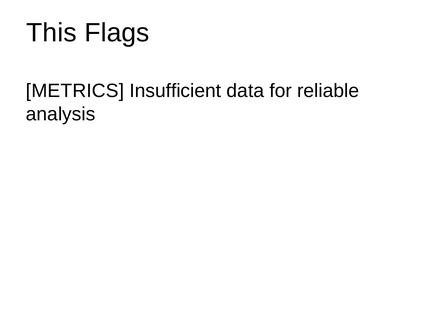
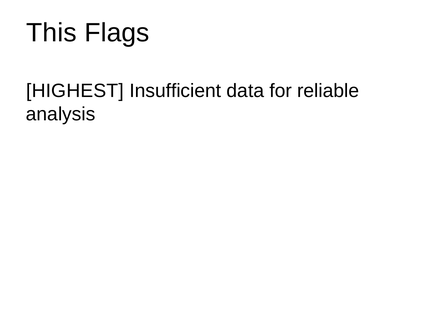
METRICS: METRICS -> HIGHEST
